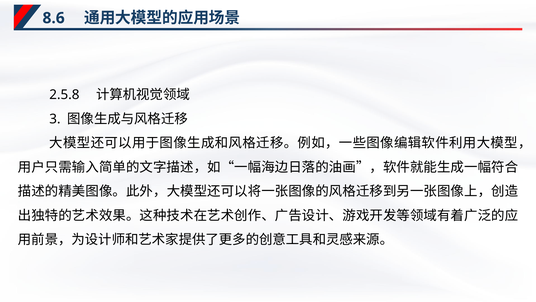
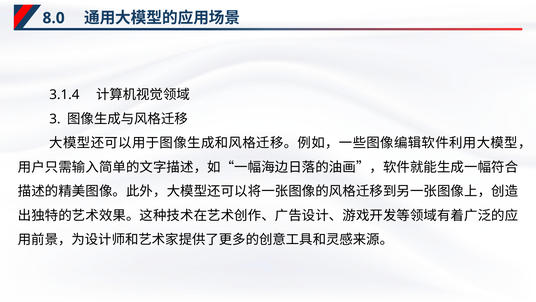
8.6: 8.6 -> 8.0
2.5.8: 2.5.8 -> 3.1.4
